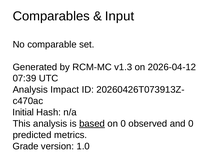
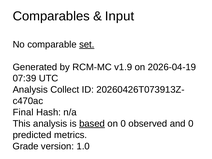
set underline: none -> present
v1.3: v1.3 -> v1.9
2026-04-12: 2026-04-12 -> 2026-04-19
Impact: Impact -> Collect
Initial: Initial -> Final
